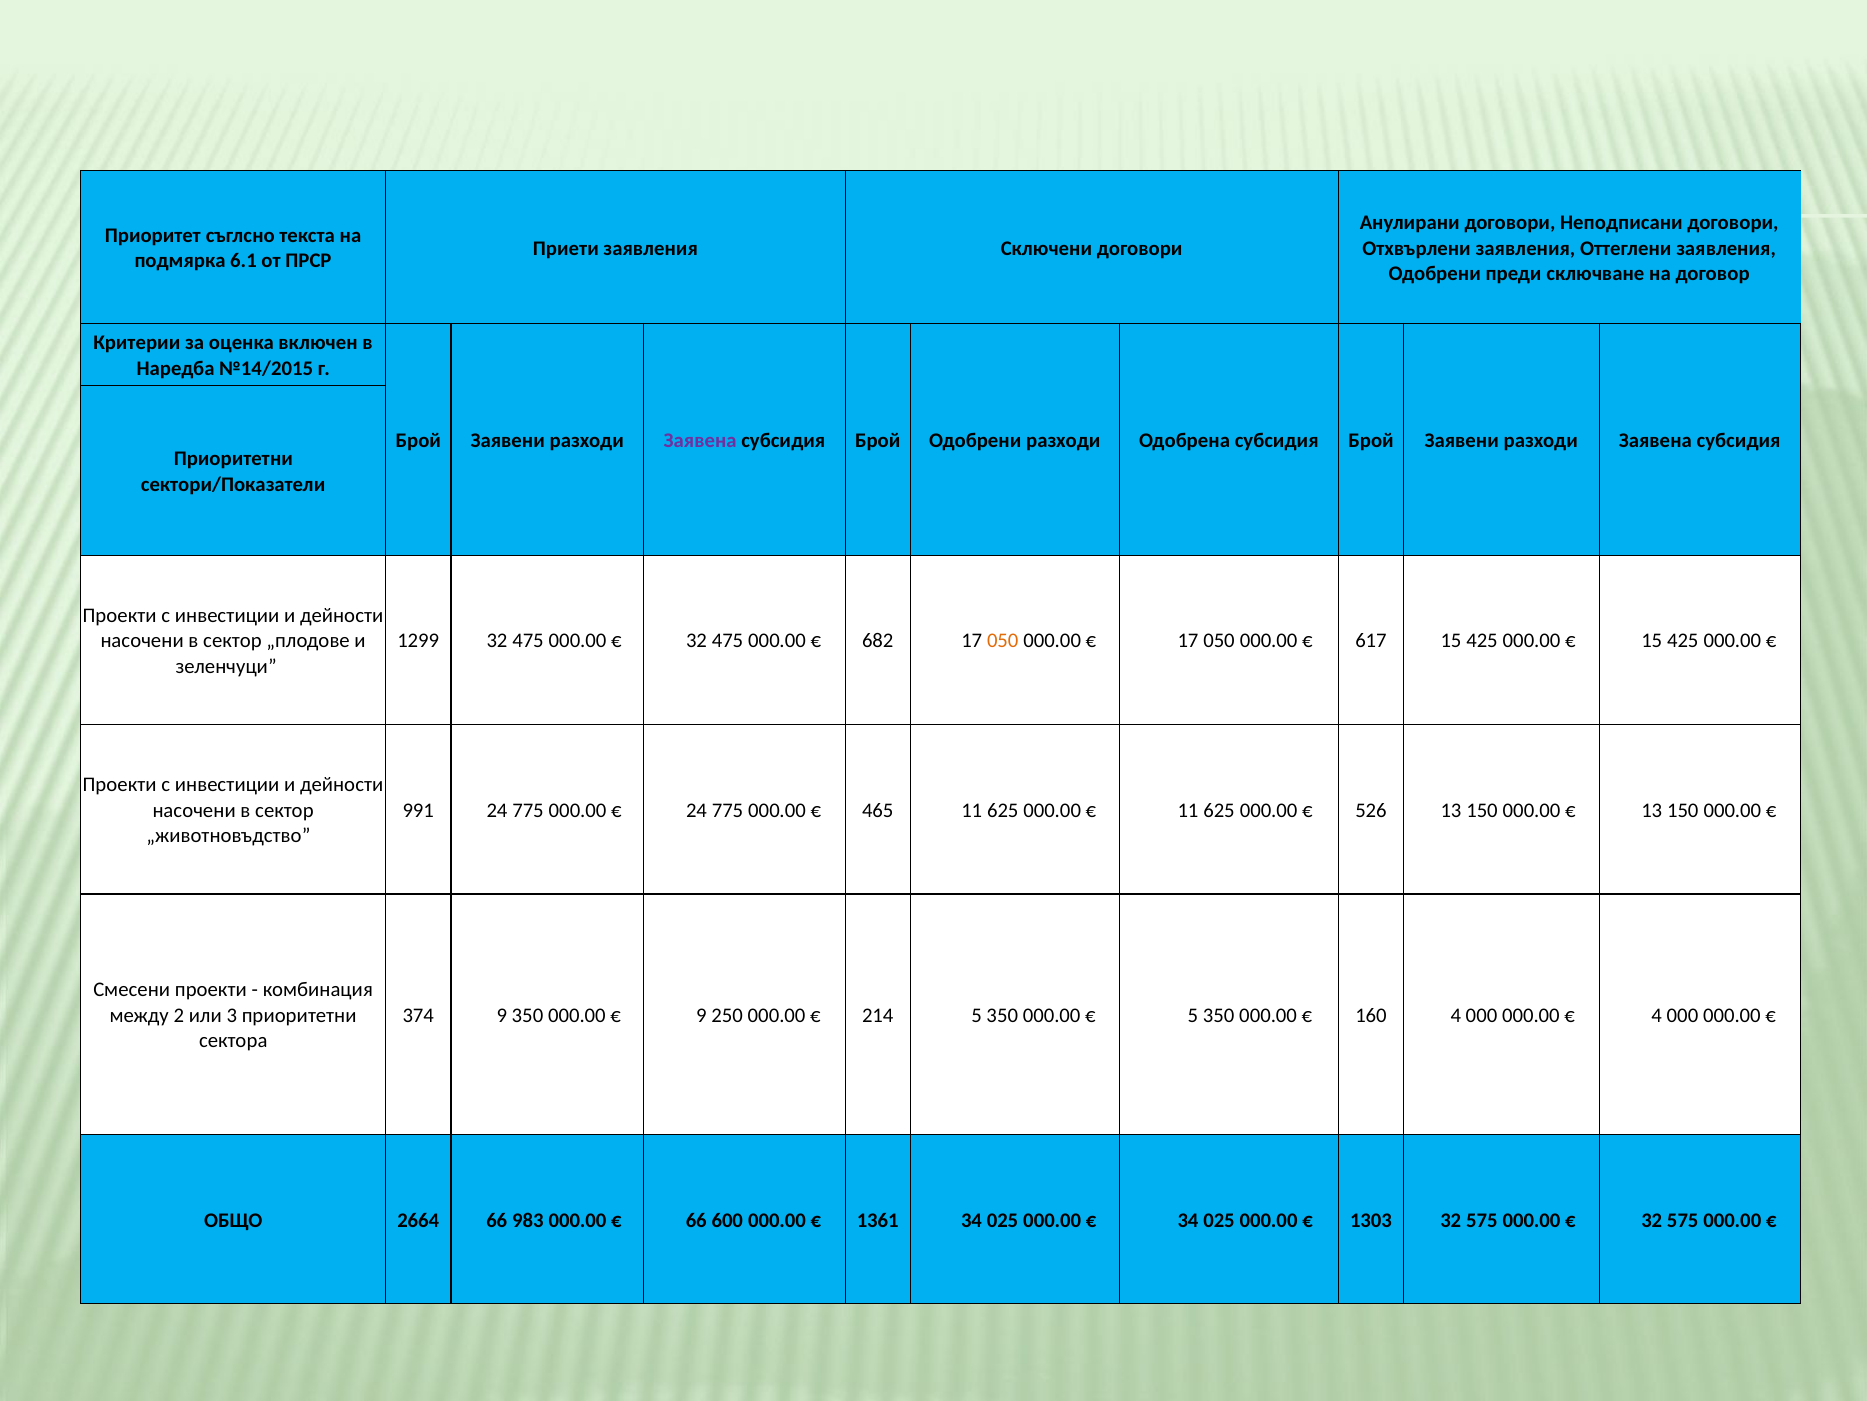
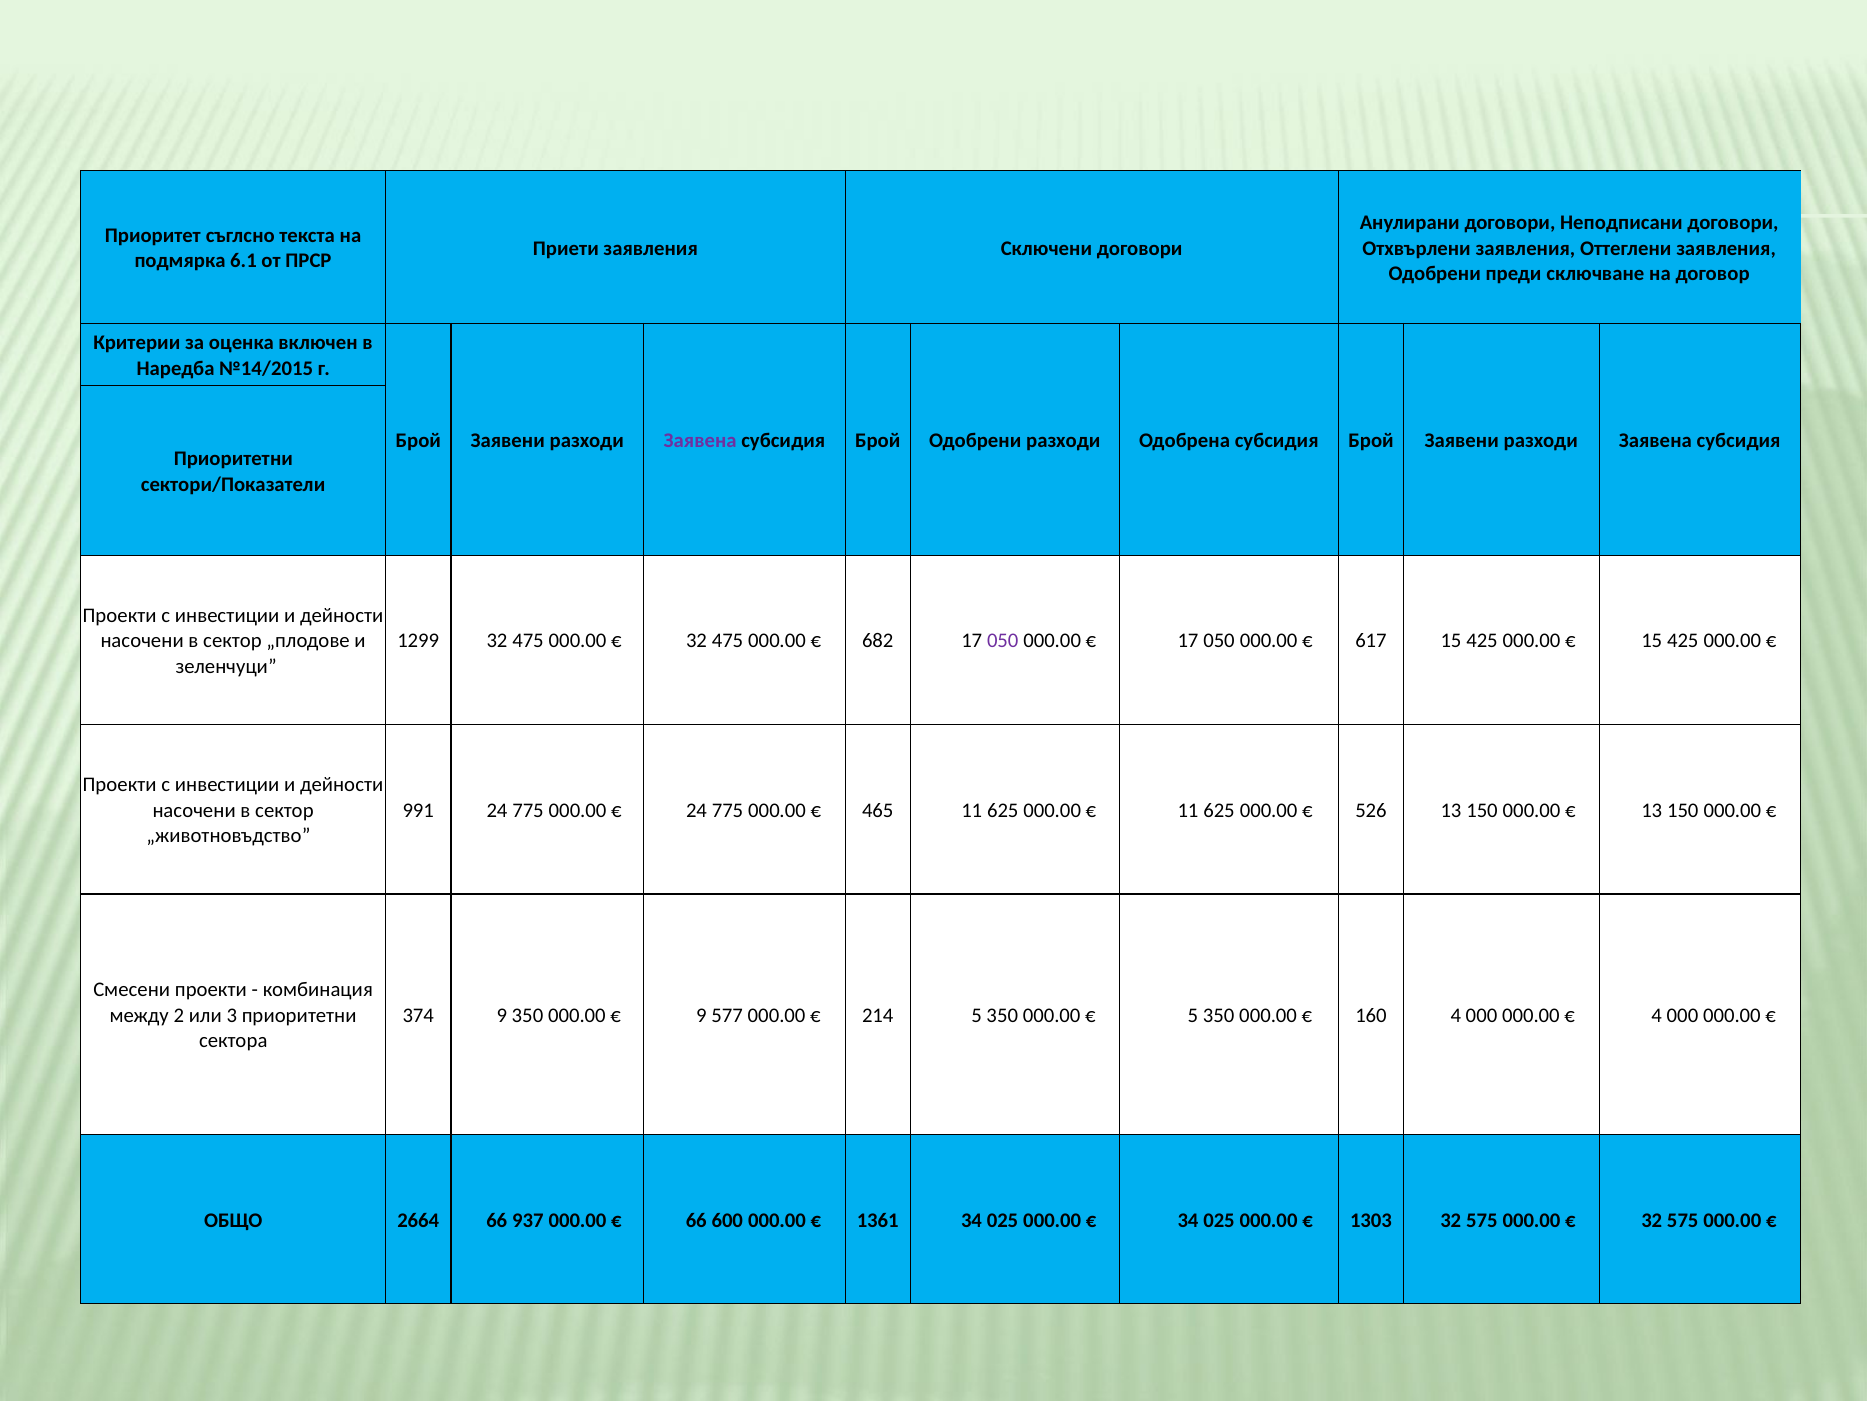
050 at (1003, 641) colour: orange -> purple
250: 250 -> 577
983: 983 -> 937
